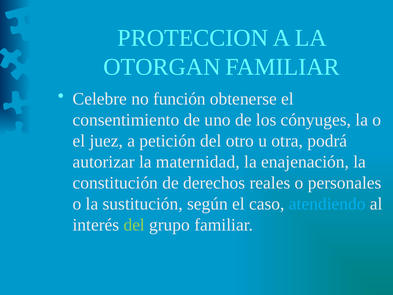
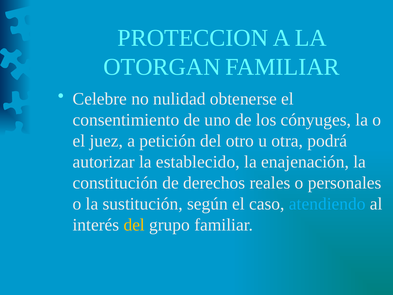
función: función -> nulidad
maternidad: maternidad -> establecido
del at (134, 225) colour: light green -> yellow
